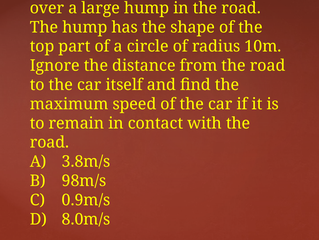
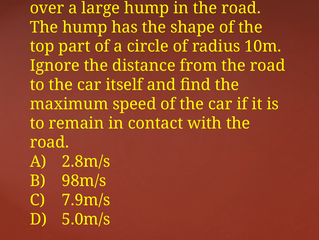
3.8m/s: 3.8m/s -> 2.8m/s
0.9m/s: 0.9m/s -> 7.9m/s
8.0m/s: 8.0m/s -> 5.0m/s
